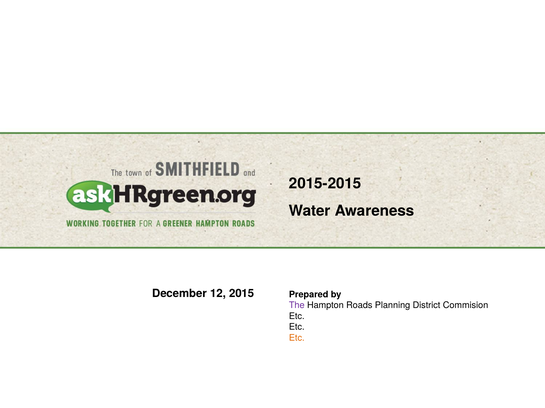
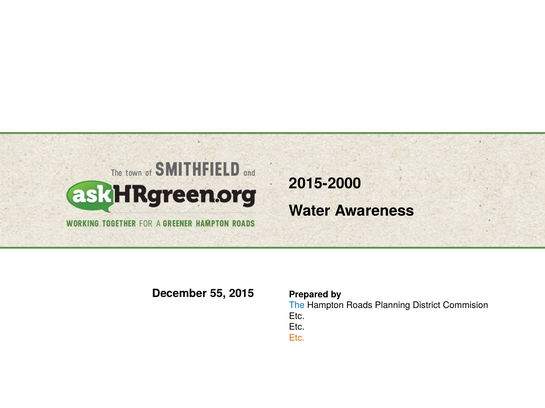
2015-2015: 2015-2015 -> 2015-2000
12: 12 -> 55
The colour: purple -> blue
